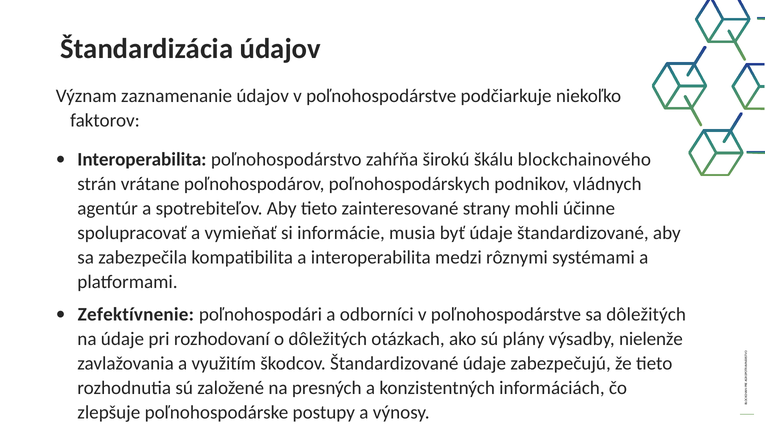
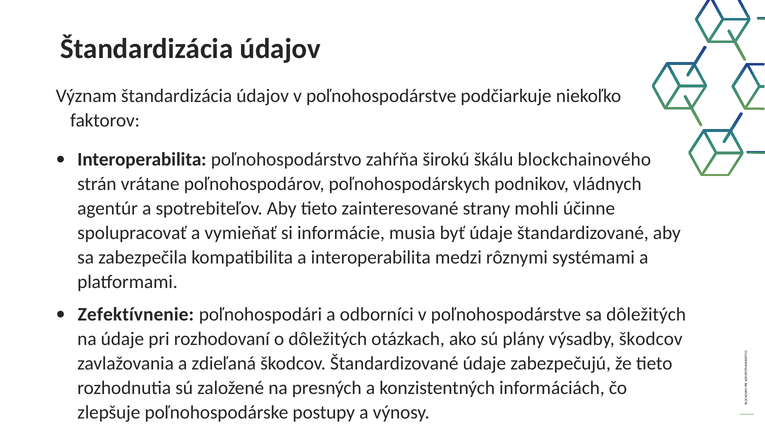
Význam zaznamenanie: zaznamenanie -> štandardizácia
výsadby nielenže: nielenže -> škodcov
využitím: využitím -> zdieľaná
